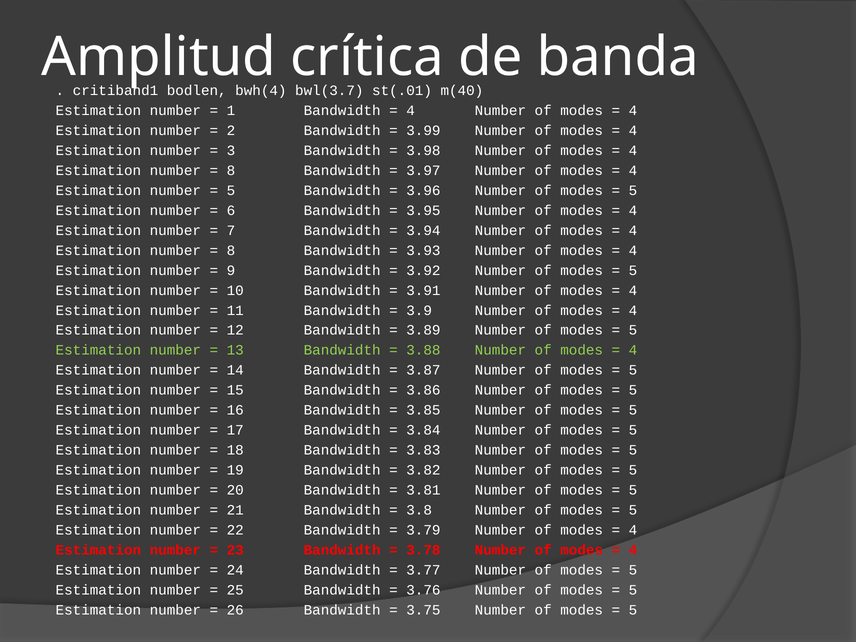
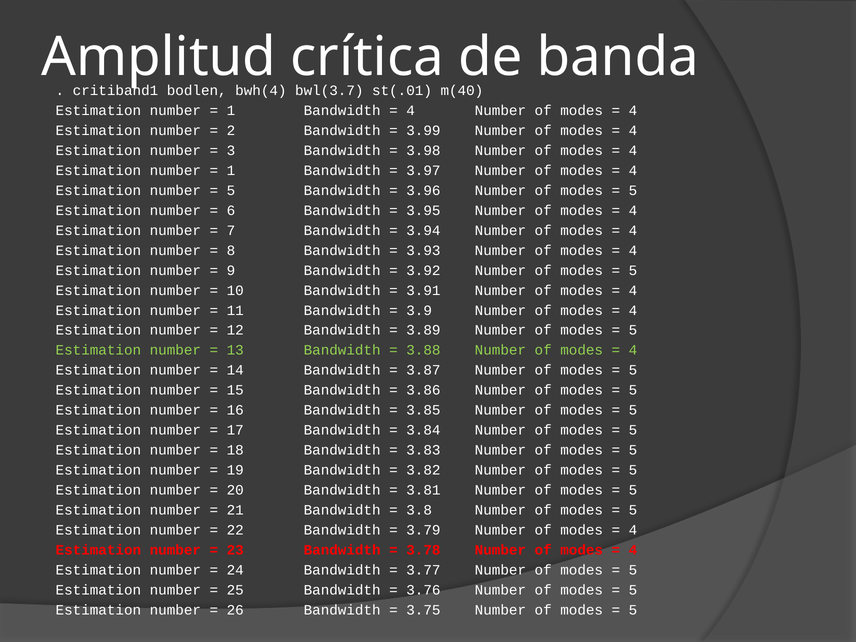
8 at (231, 170): 8 -> 1
